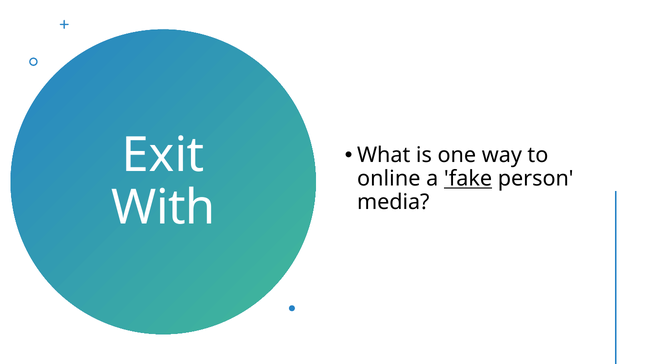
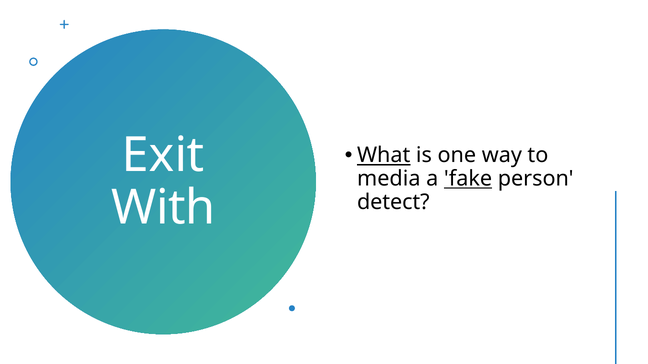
What underline: none -> present
online: online -> media
media: media -> detect
